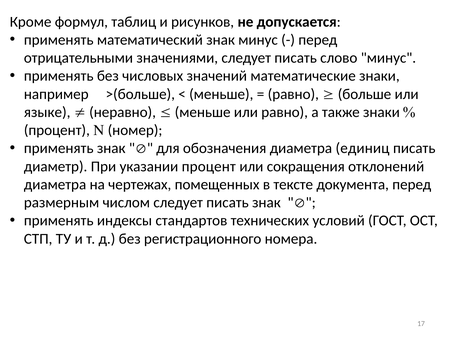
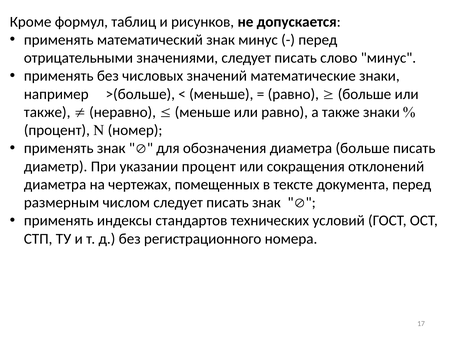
языке at (47, 112): языке -> также
диаметра единиц: единиц -> больше
